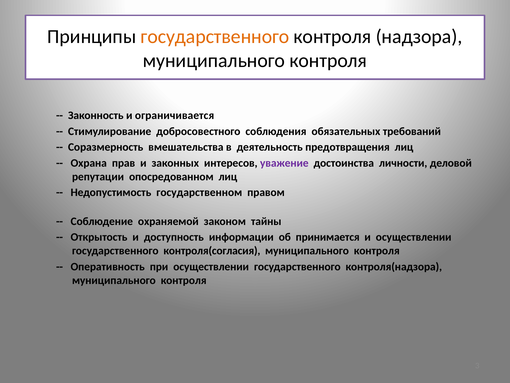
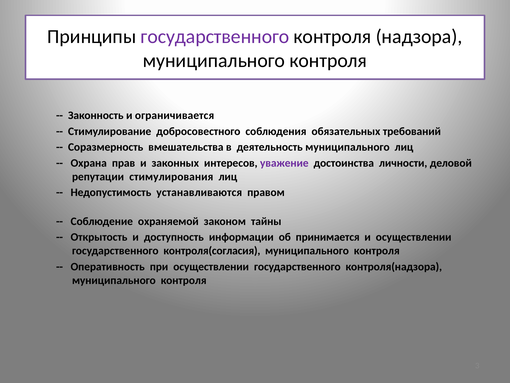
государственного at (215, 37) colour: orange -> purple
деятельность предотвращения: предотвращения -> муниципального
опосредованном: опосредованном -> стимулирования
государственном: государственном -> устанавливаются
